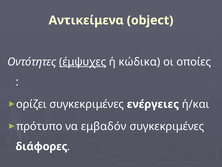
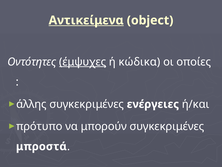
Αντικείμενα underline: none -> present
ορίζει: ορίζει -> άλλης
εμβαδόν: εμβαδόν -> μπορούν
διάφορες: διάφορες -> μπροστά
